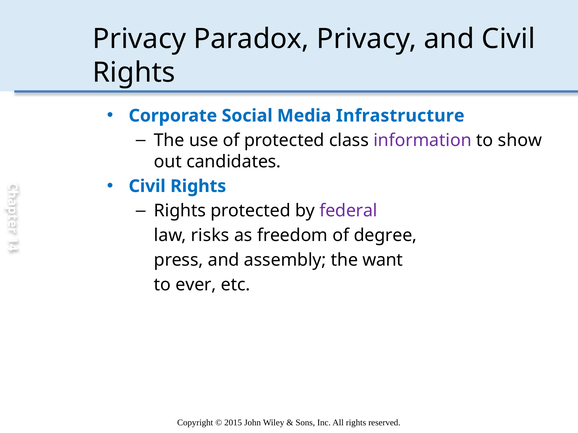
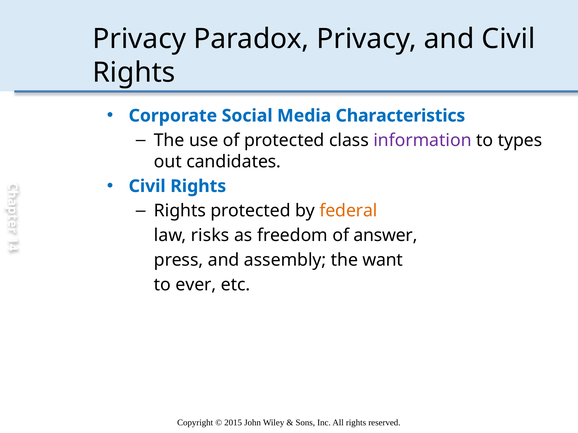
Infrastructure: Infrastructure -> Characteristics
show: show -> types
federal colour: purple -> orange
degree: degree -> answer
